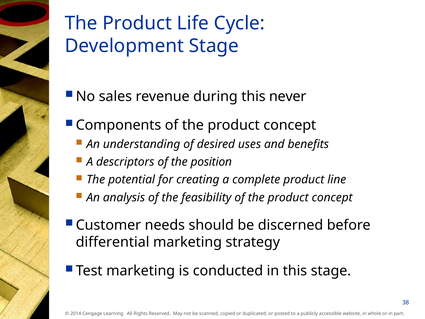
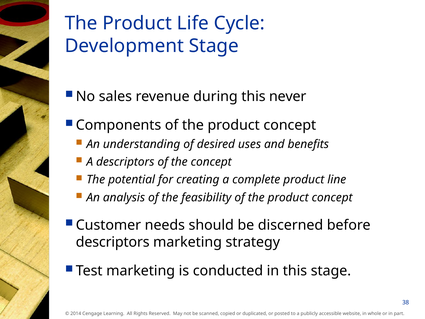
the position: position -> concept
differential at (113, 242): differential -> descriptors
